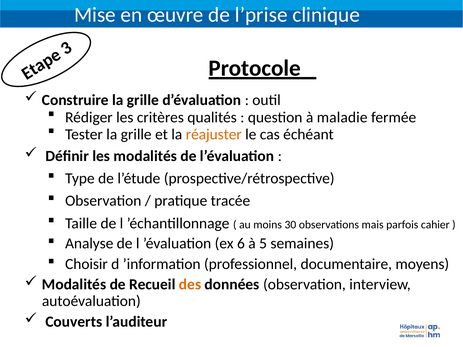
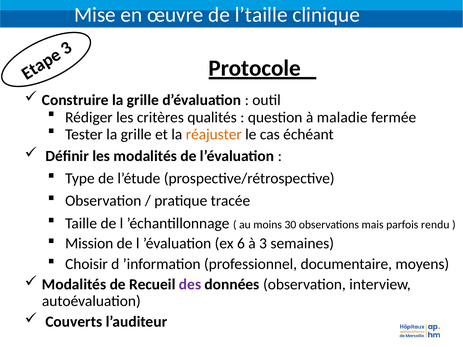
l’prise: l’prise -> l’taille
cahier: cahier -> rendu
Analyse: Analyse -> Mission
à 5: 5 -> 3
des colour: orange -> purple
